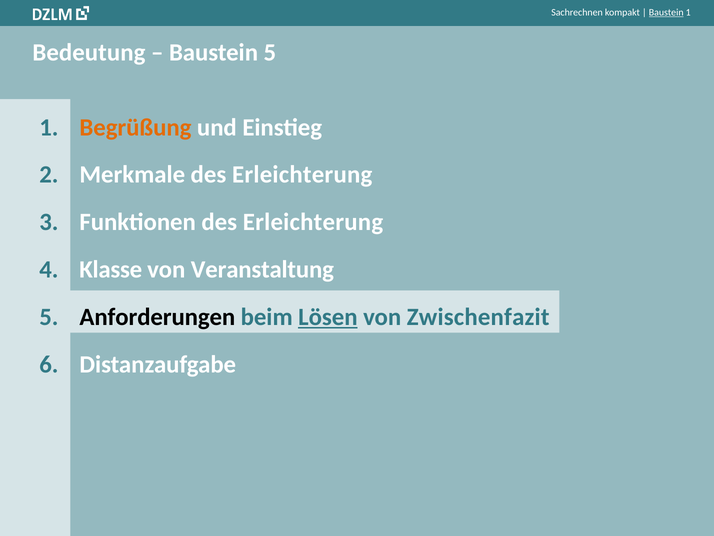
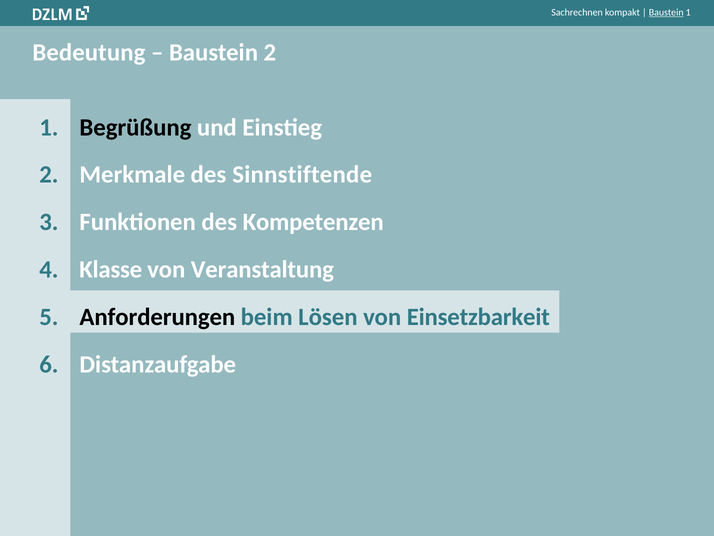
Baustein 5: 5 -> 2
Begrüßung colour: orange -> black
Merkmale des Erleichterung: Erleichterung -> Sinnstiftende
Funktionen des Erleichterung: Erleichterung -> Kompetenzen
Lösen underline: present -> none
Zwischenfazit: Zwischenfazit -> Einsetzbarkeit
